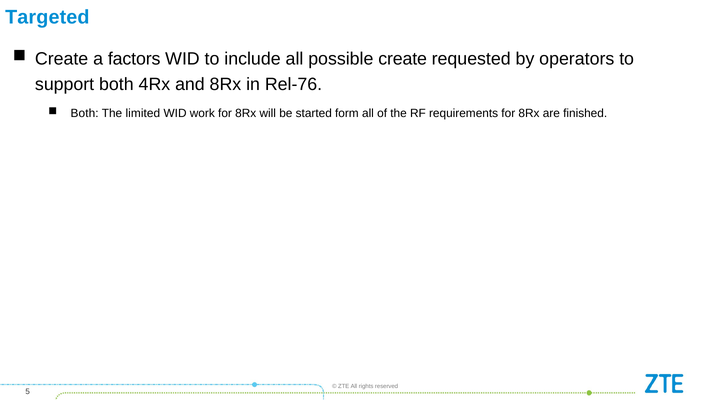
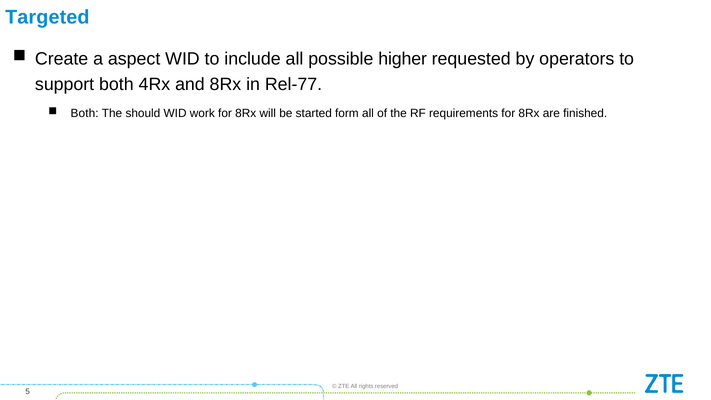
factors: factors -> aspect
possible create: create -> higher
Rel-76: Rel-76 -> Rel-77
limited: limited -> should
